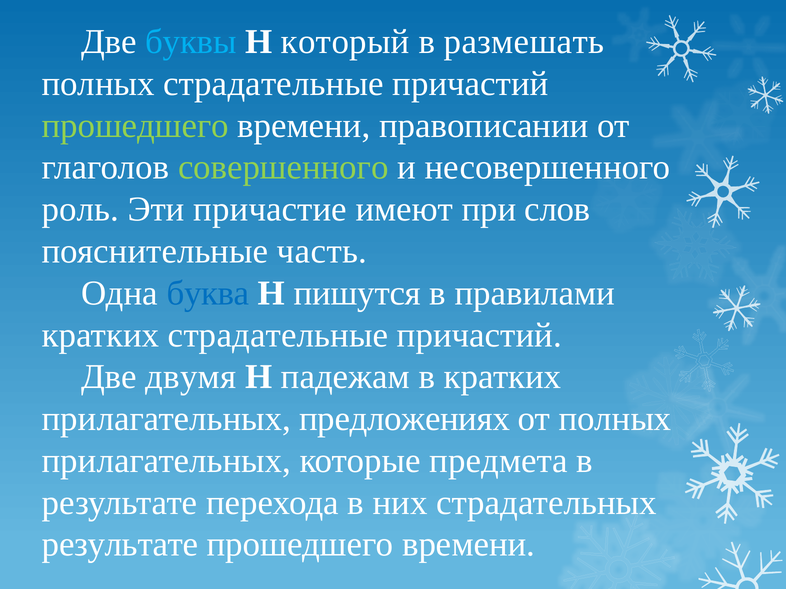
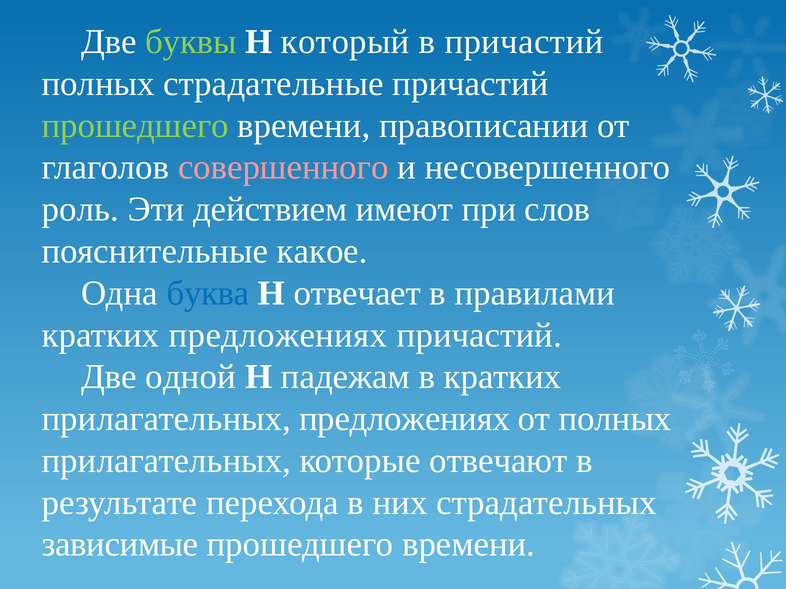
буквы colour: light blue -> light green
в размешать: размешать -> причастий
совершенного colour: light green -> pink
причастие: причастие -> действием
часть: часть -> какое
пишутся: пишутся -> отвечает
кратких страдательные: страдательные -> предложениях
двумя: двумя -> одной
предмета: предмета -> отвечают
результате at (120, 545): результате -> зависимые
